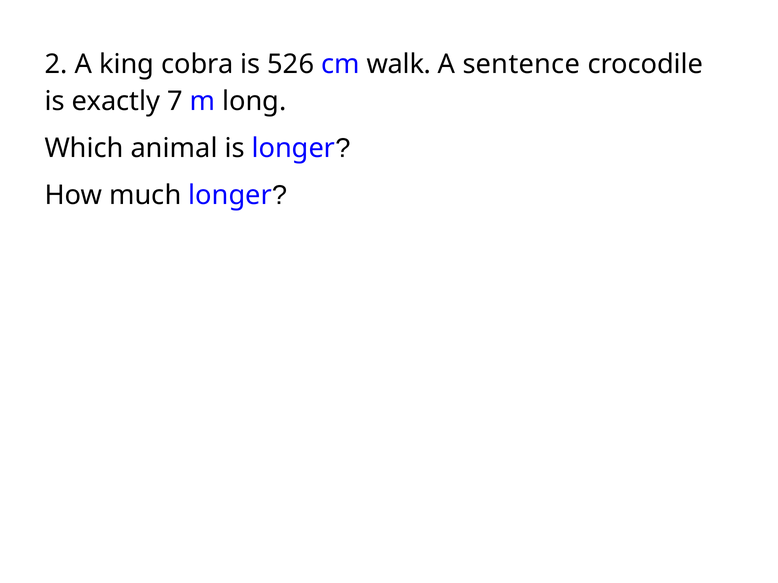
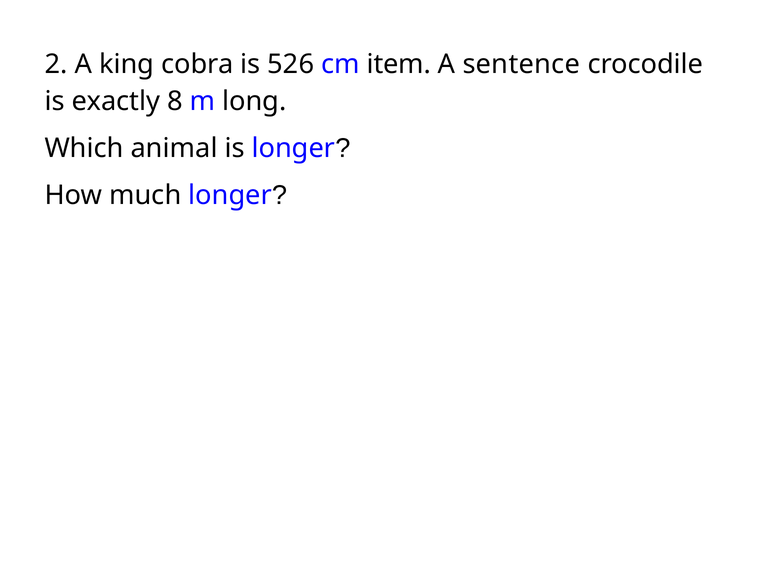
walk: walk -> item
7: 7 -> 8
